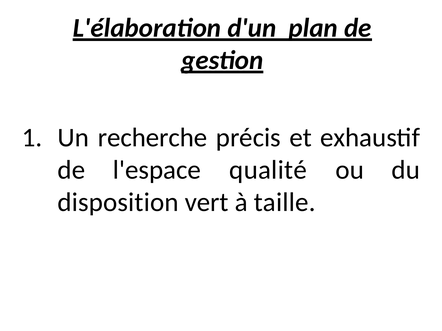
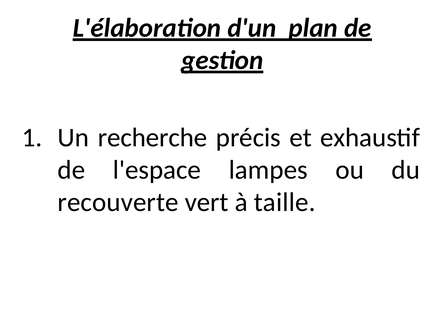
qualité: qualité -> lampes
disposition: disposition -> recouverte
